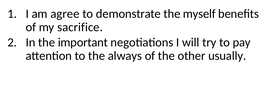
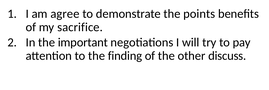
myself: myself -> points
always: always -> finding
usually: usually -> discuss
